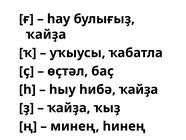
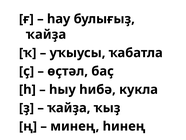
һибә ҡайҙа: ҡайҙа -> кукла
